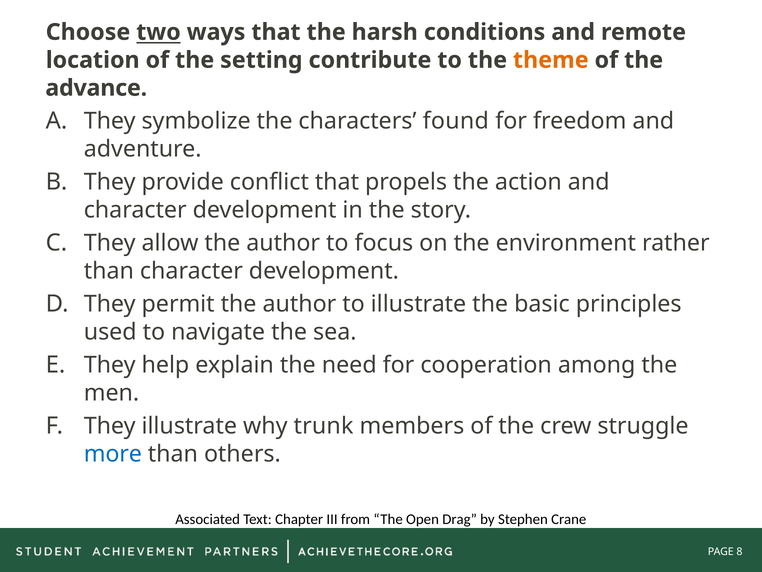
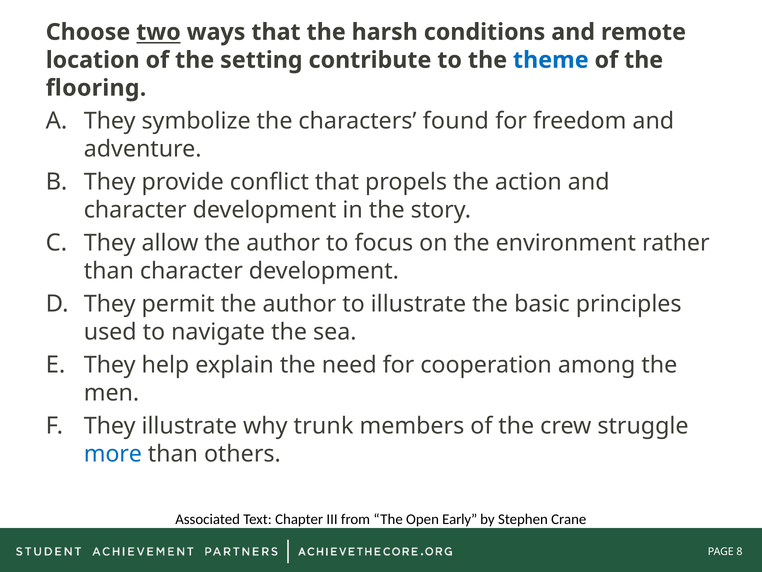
theme colour: orange -> blue
advance: advance -> flooring
Drag: Drag -> Early
